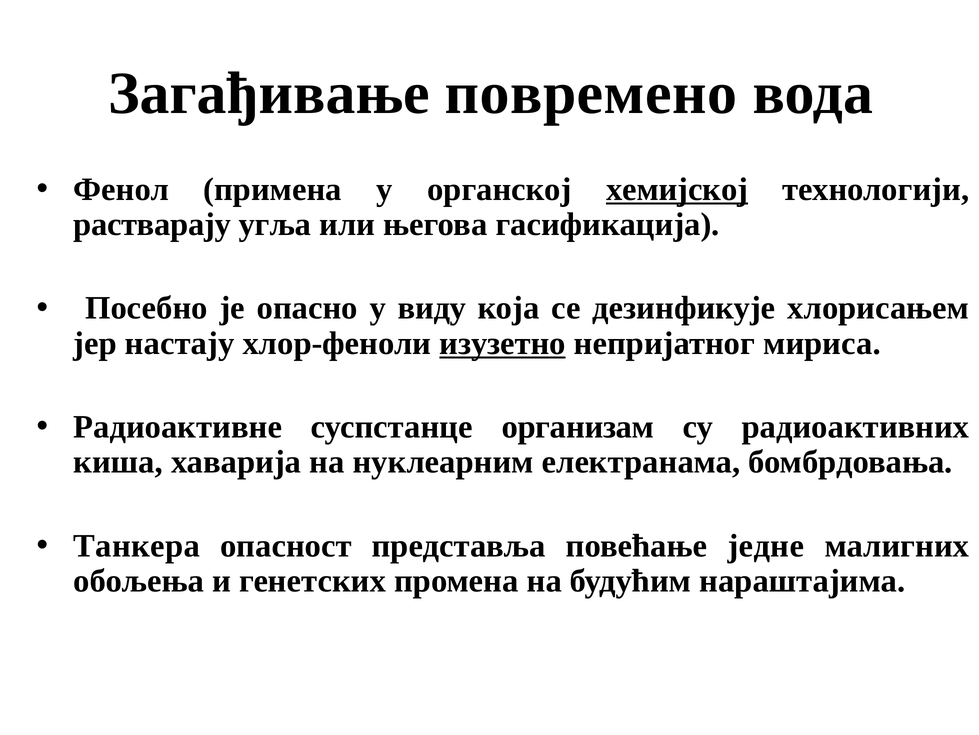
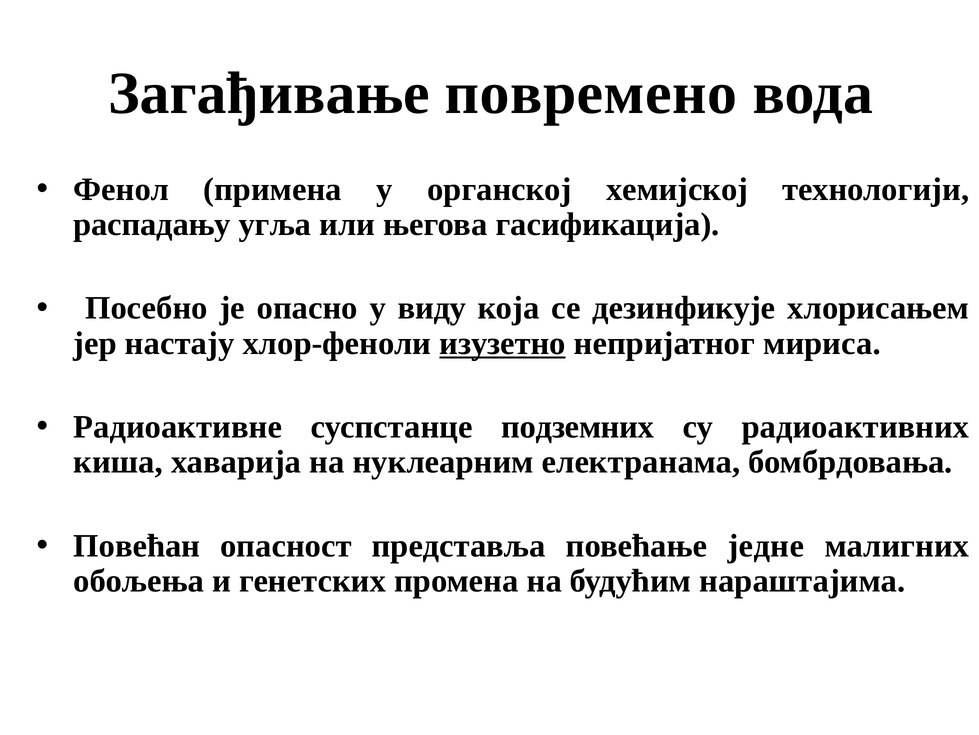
хемијској underline: present -> none
растварају: растварају -> распадању
организам: организам -> подземних
Танкера: Танкера -> Повећан
